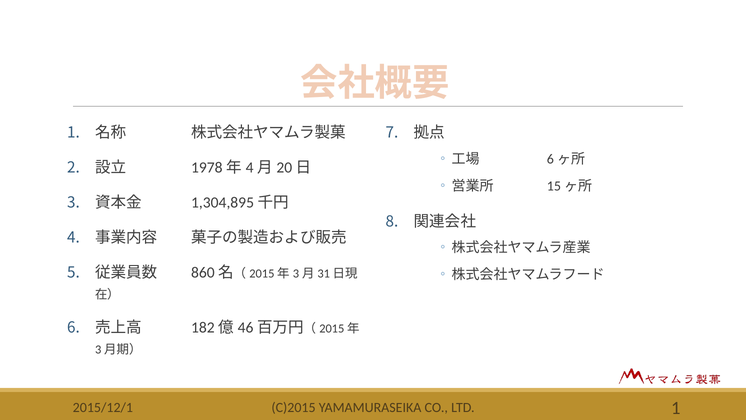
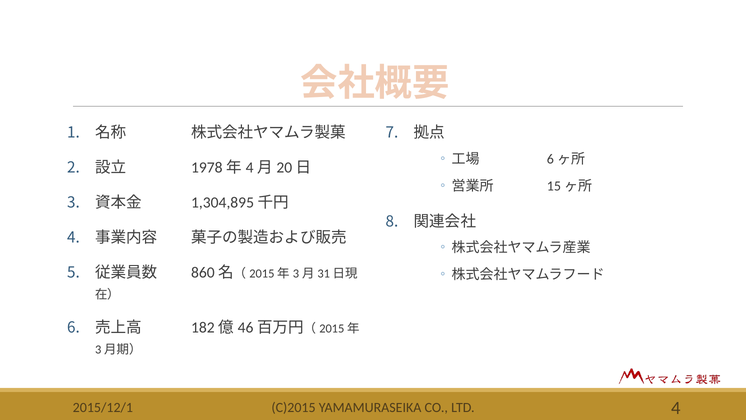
LTD 1: 1 -> 4
